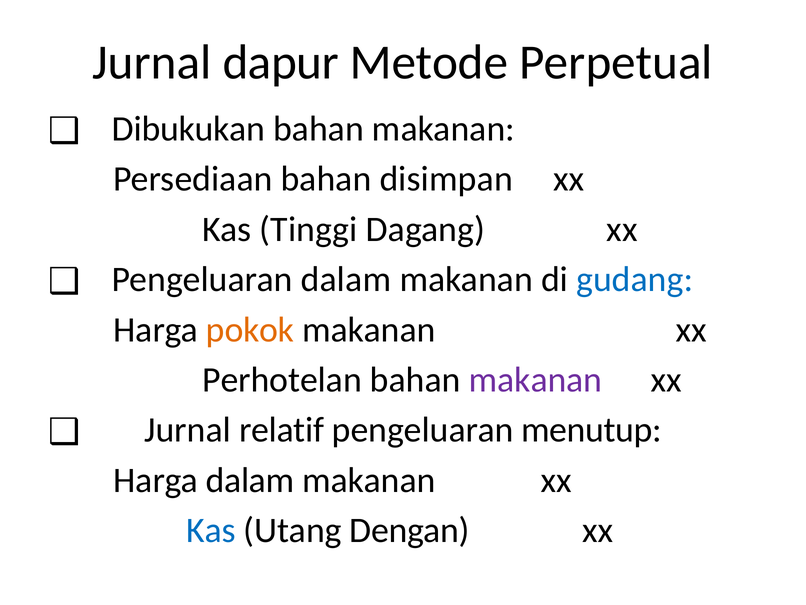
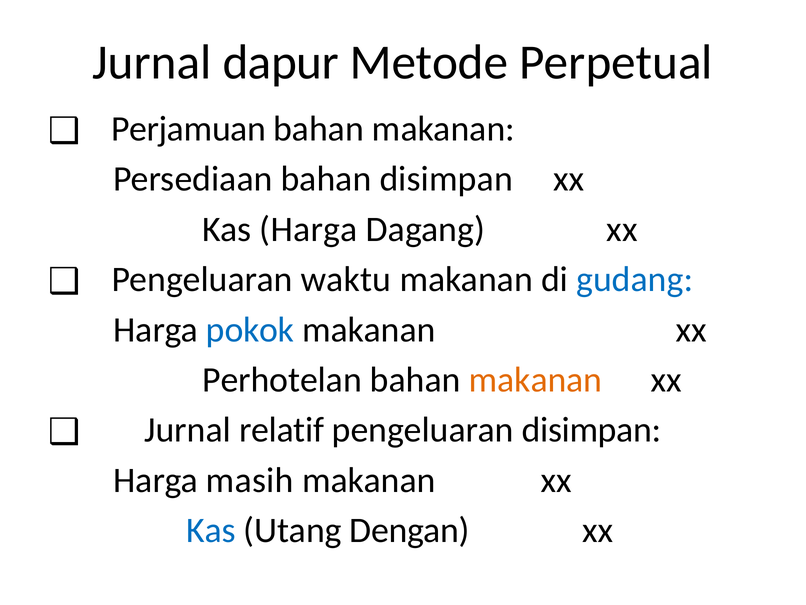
Dibukukan: Dibukukan -> Perjamuan
Kas Tinggi: Tinggi -> Harga
Pengeluaran dalam: dalam -> waktu
pokok colour: orange -> blue
makanan at (535, 380) colour: purple -> orange
pengeluaran menutup: menutup -> disimpan
Harga dalam: dalam -> masih
